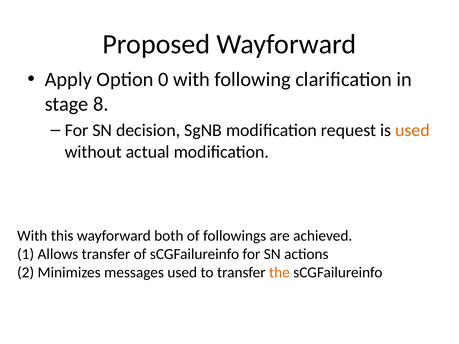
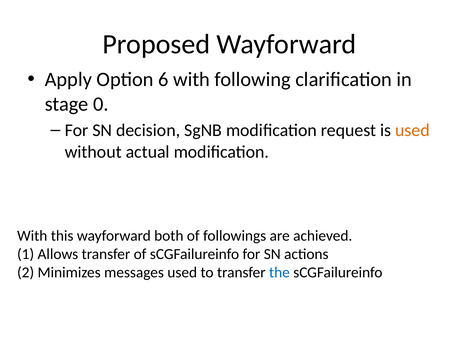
0: 0 -> 6
8: 8 -> 0
the colour: orange -> blue
